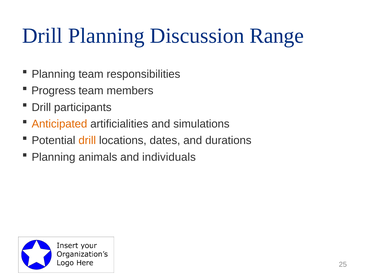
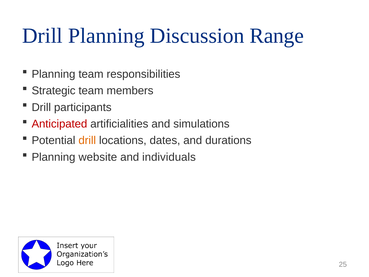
Progress: Progress -> Strategic
Anticipated colour: orange -> red
animals: animals -> website
